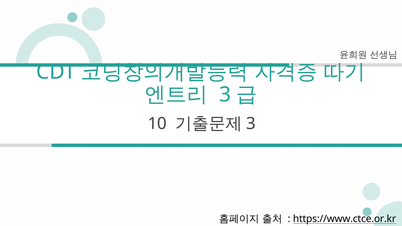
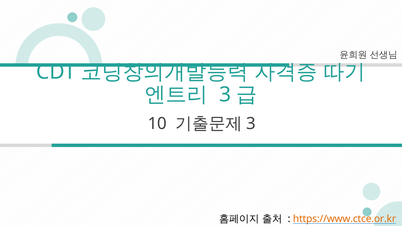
https://www.ctce.or.kr colour: black -> orange
